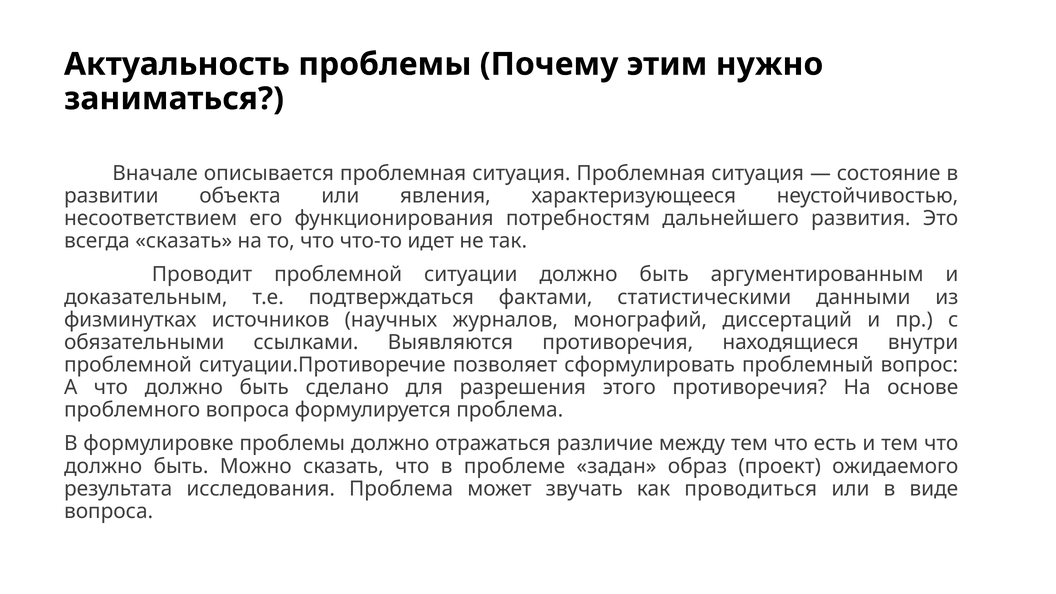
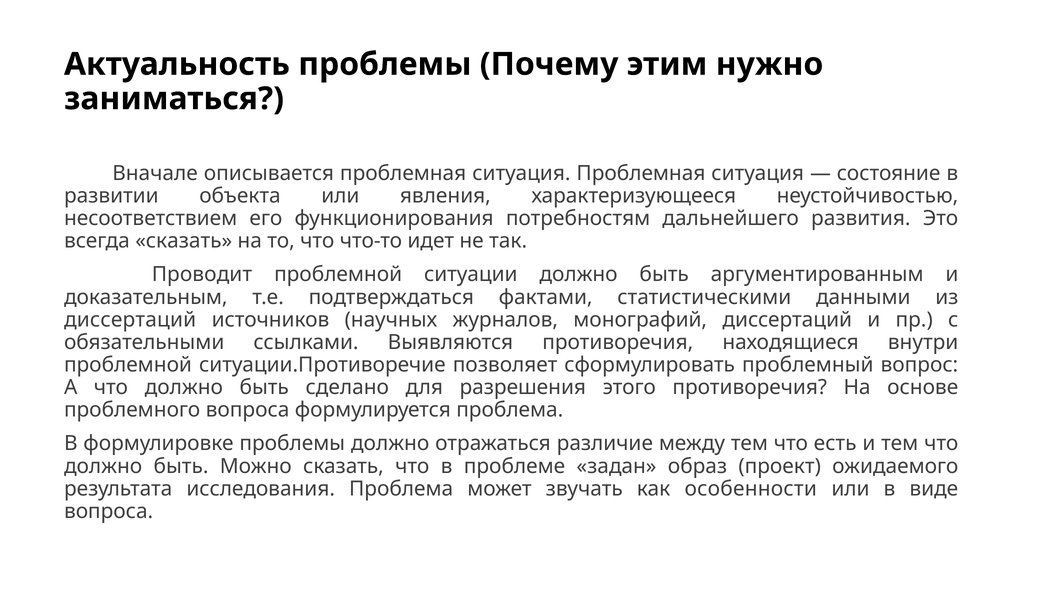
физминутках at (130, 320): физминутках -> диссертаций
проводиться: проводиться -> особенности
